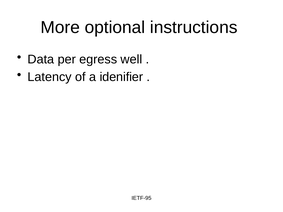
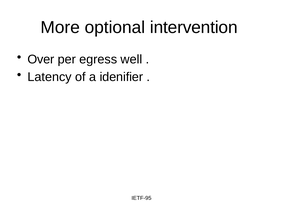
instructions: instructions -> intervention
Data: Data -> Over
